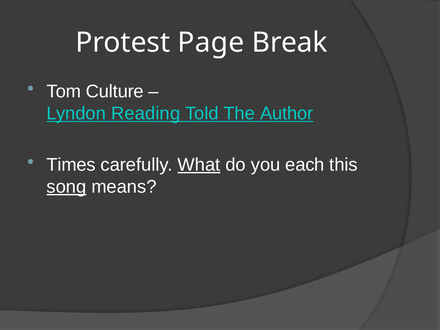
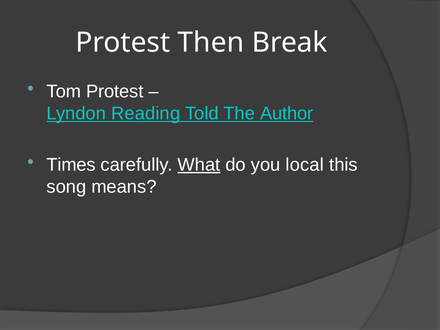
Page: Page -> Then
Tom Culture: Culture -> Protest
each: each -> local
song underline: present -> none
